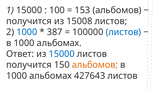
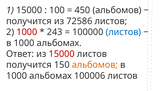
153: 153 -> 450
15008: 15008 -> 72586
1000 at (27, 32) colour: blue -> red
387: 387 -> 243
15000 at (62, 54) colour: blue -> red
427643: 427643 -> 100006
